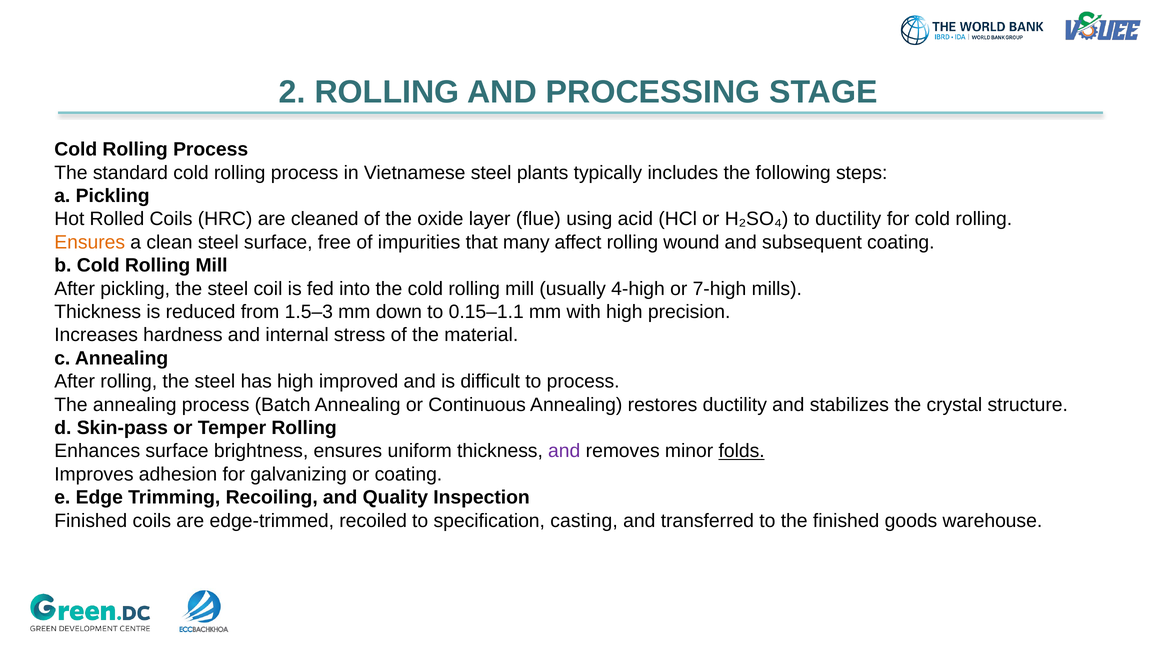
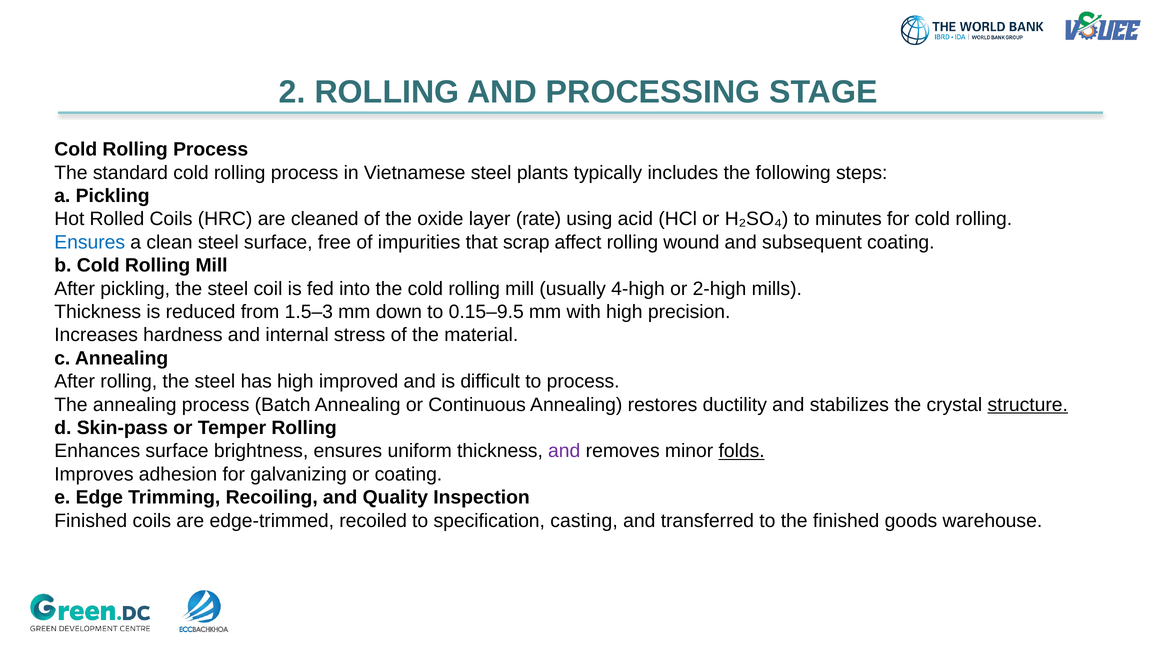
flue: flue -> rate
to ductility: ductility -> minutes
Ensures at (90, 242) colour: orange -> blue
many: many -> scrap
7-high: 7-high -> 2-high
0.15–1.1: 0.15–1.1 -> 0.15–9.5
structure underline: none -> present
